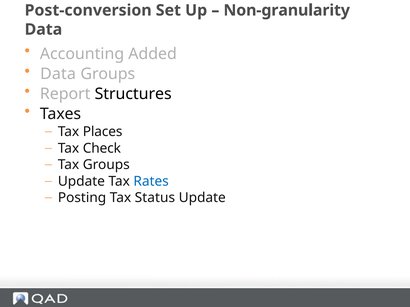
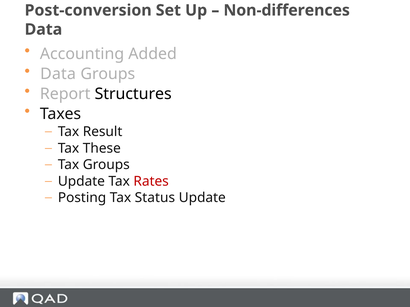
Non-granularity: Non-granularity -> Non-differences
Places: Places -> Result
Check: Check -> These
Rates colour: blue -> red
